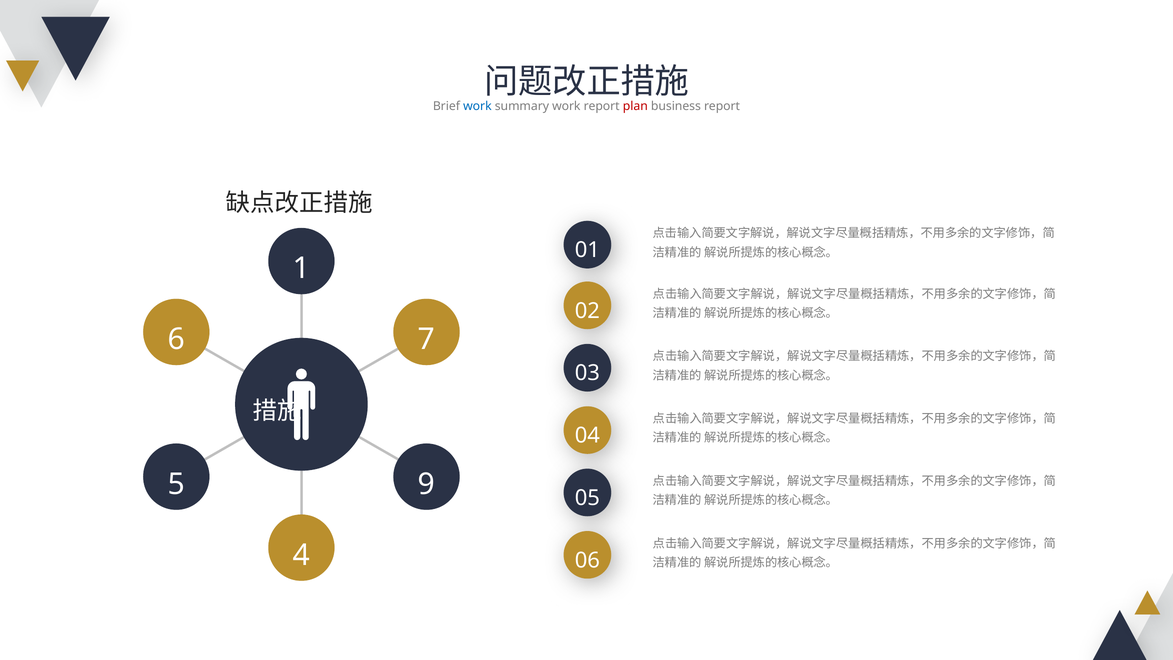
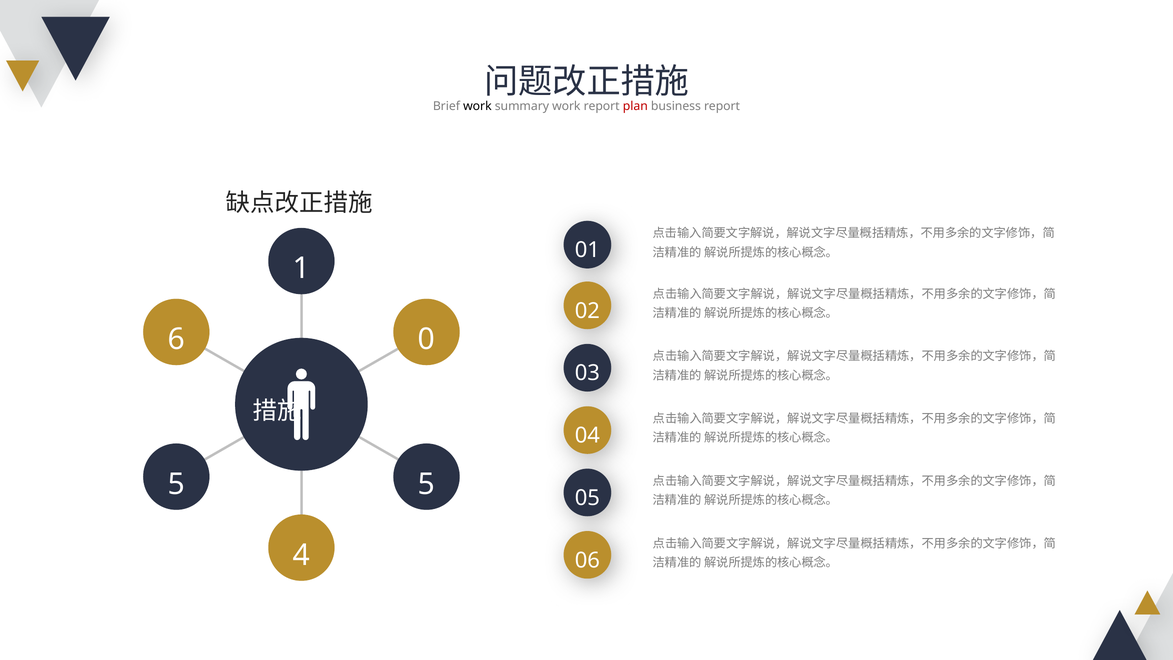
work at (477, 106) colour: blue -> black
7: 7 -> 0
5 9: 9 -> 5
